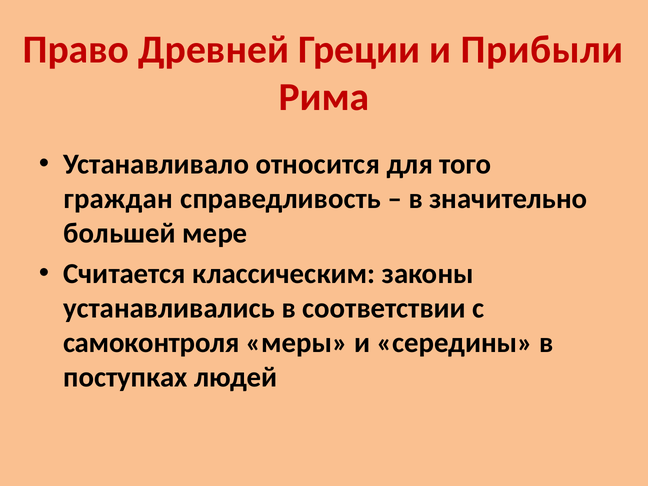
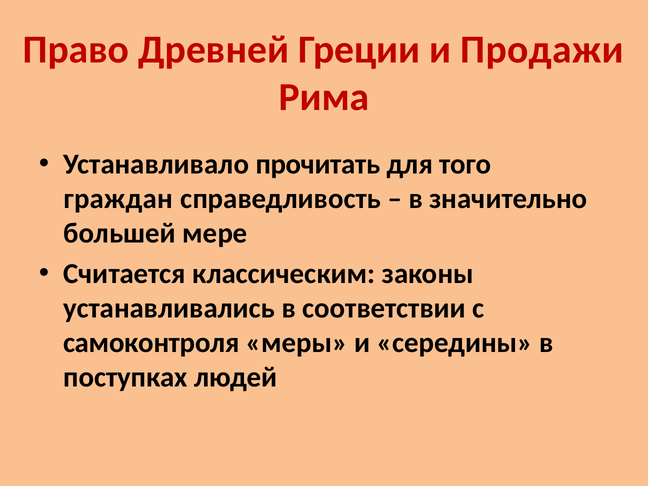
Прибыли: Прибыли -> Продажи
относится: относится -> прочитать
